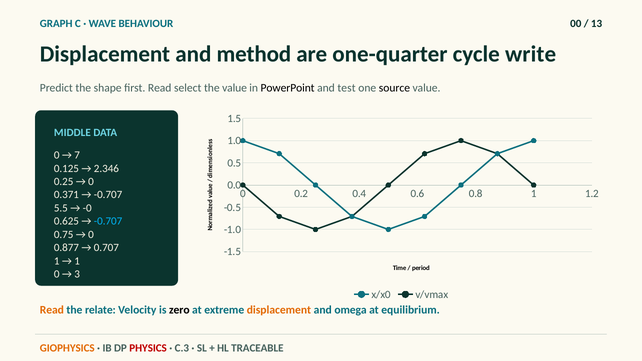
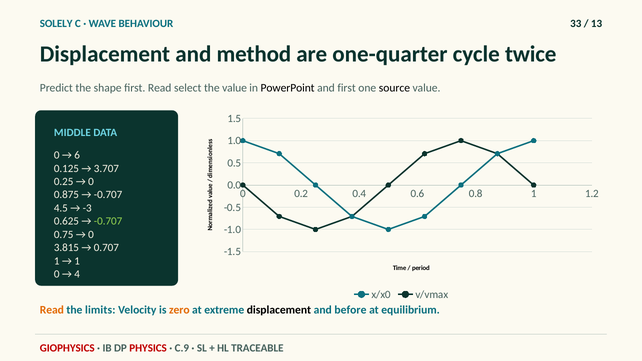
GRAPH: GRAPH -> SOLELY
00: 00 -> 33
write: write -> twice
and test: test -> first
7: 7 -> 6
2.346: 2.346 -> 3.707
0.371: 0.371 -> 0.875
5.5: 5.5 -> 4.5
-0: -0 -> -3
-0.707 at (108, 221) colour: light blue -> light green
0.877: 0.877 -> 3.815
3: 3 -> 4
relate: relate -> limits
zero colour: black -> orange
displacement at (279, 310) colour: orange -> black
omega: omega -> before
GIOPHYSICS colour: orange -> red
C.3: C.3 -> C.9
